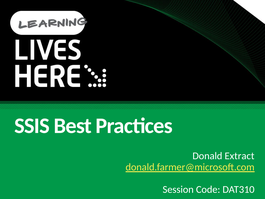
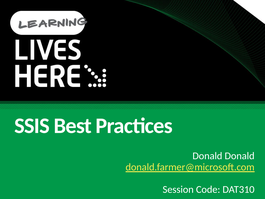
Donald Extract: Extract -> Donald
